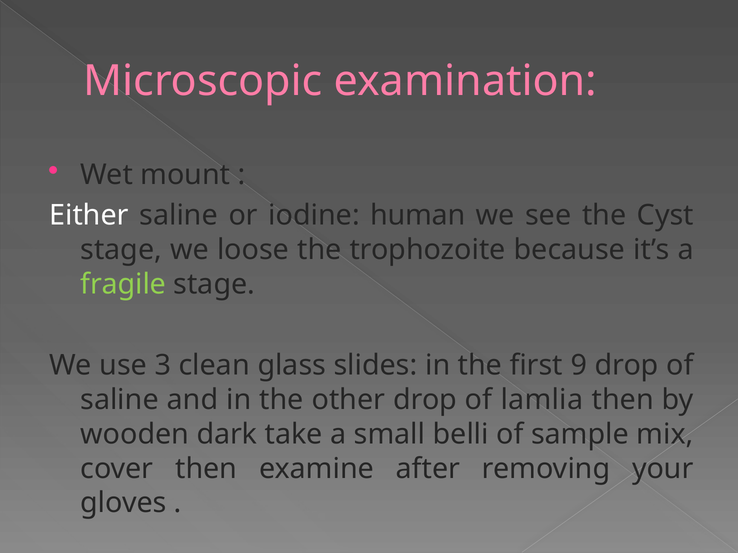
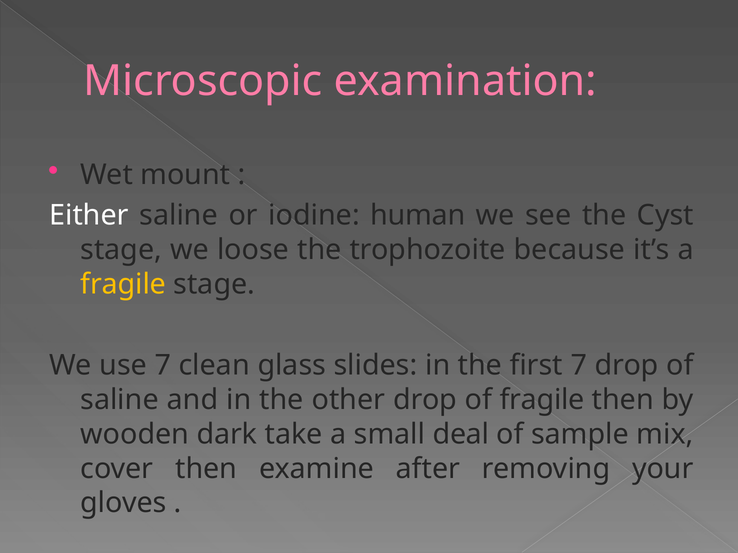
fragile at (123, 284) colour: light green -> yellow
use 3: 3 -> 7
first 9: 9 -> 7
of lamlia: lamlia -> fragile
belli: belli -> deal
